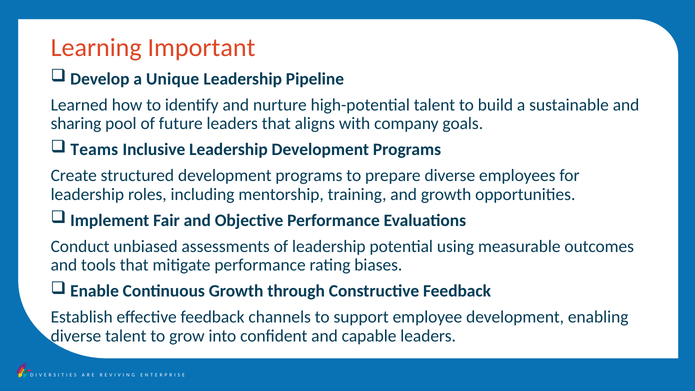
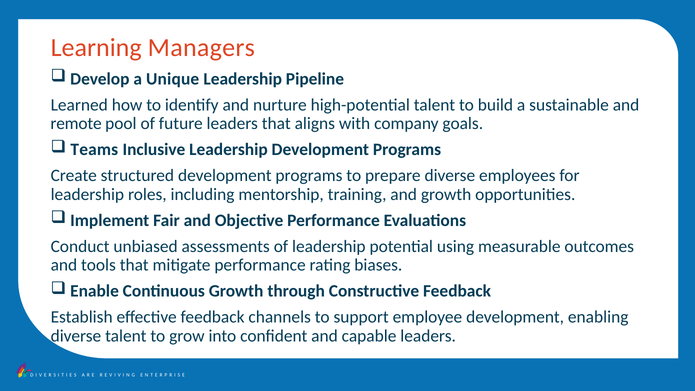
Important: Important -> Managers
sharing: sharing -> remote
